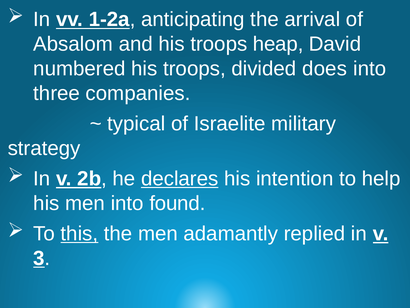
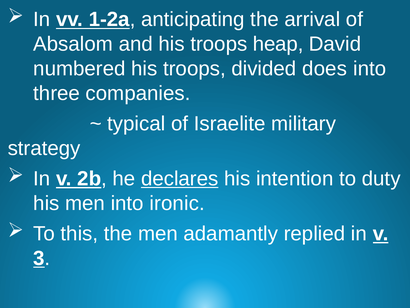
help: help -> duty
found: found -> ironic
this underline: present -> none
